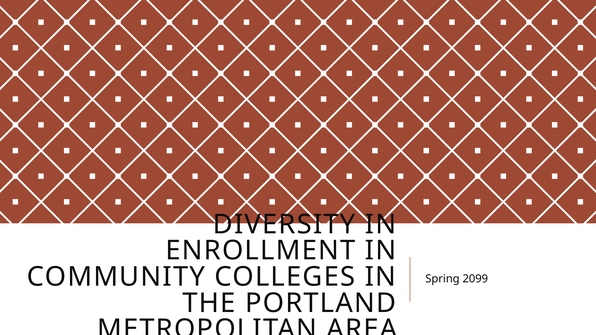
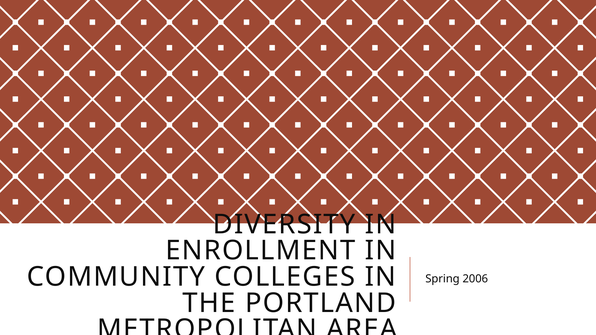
2099: 2099 -> 2006
